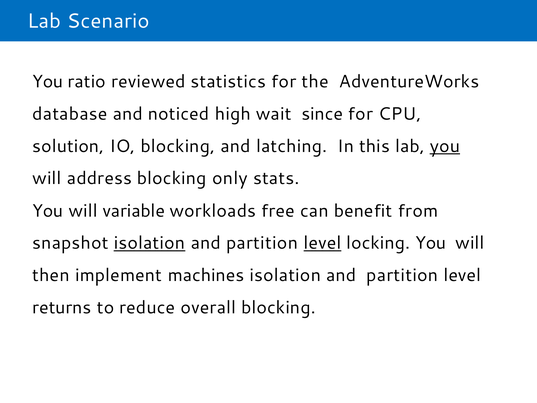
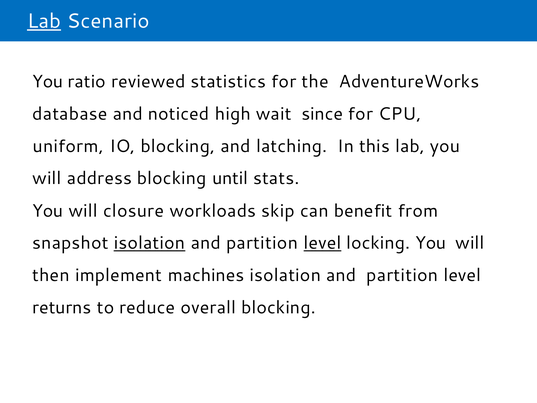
Lab at (44, 21) underline: none -> present
solution: solution -> uniform
you at (445, 146) underline: present -> none
only: only -> until
variable: variable -> closure
free: free -> skip
